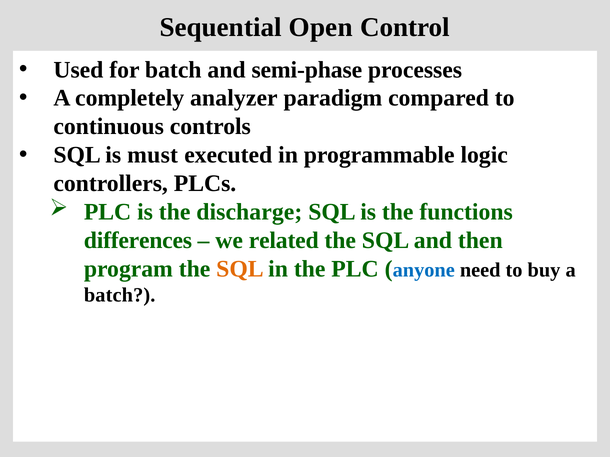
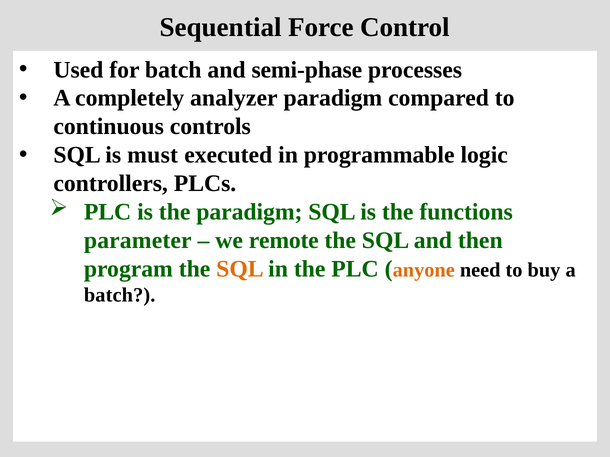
Open: Open -> Force
the discharge: discharge -> paradigm
differences: differences -> parameter
related: related -> remote
anyone colour: blue -> orange
